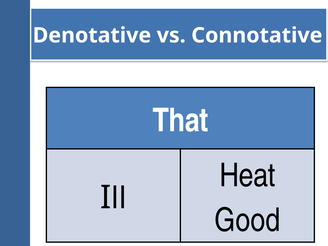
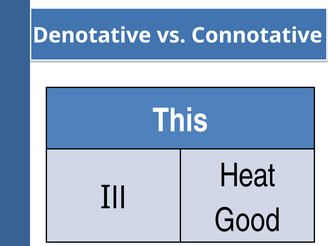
That: That -> This
